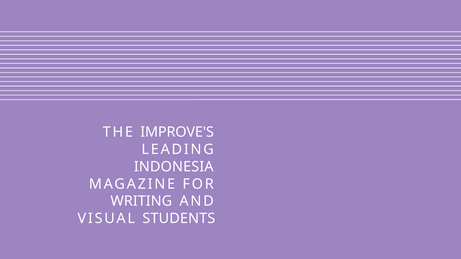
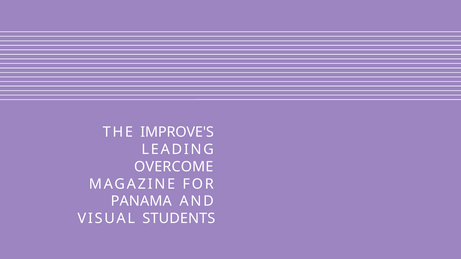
INDONESIA: INDONESIA -> OVERCOME
WRITING: WRITING -> PANAMA
